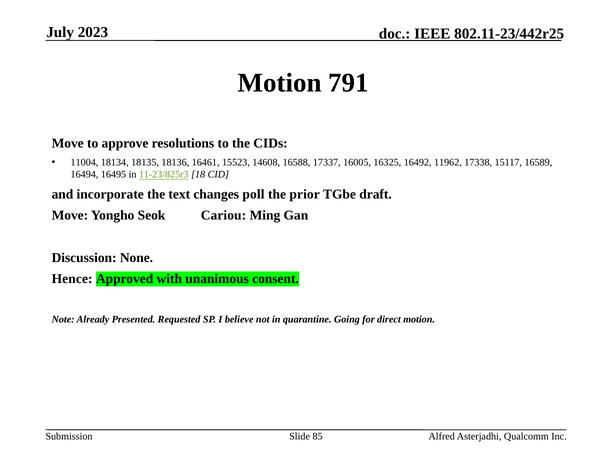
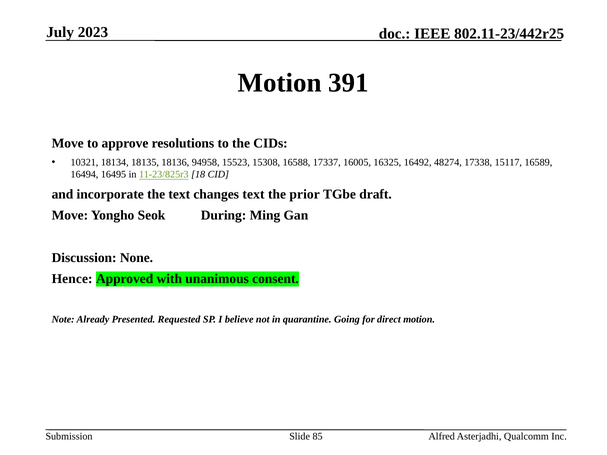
791: 791 -> 391
11004: 11004 -> 10321
16461: 16461 -> 94958
14608: 14608 -> 15308
11962: 11962 -> 48274
changes poll: poll -> text
Cariou: Cariou -> During
